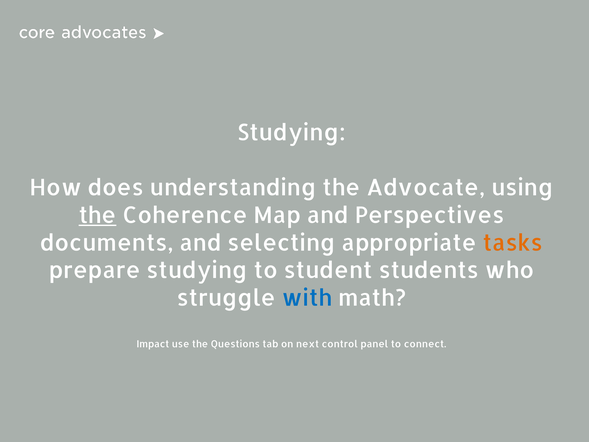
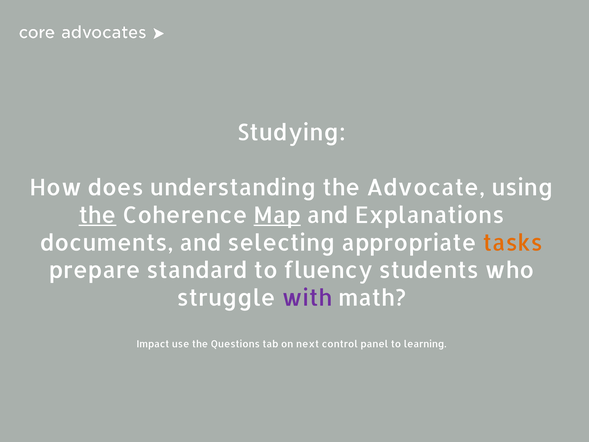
Map underline: none -> present
Perspectives: Perspectives -> Explanations
prepare studying: studying -> standard
student: student -> fluency
with colour: blue -> purple
connect: connect -> learning
